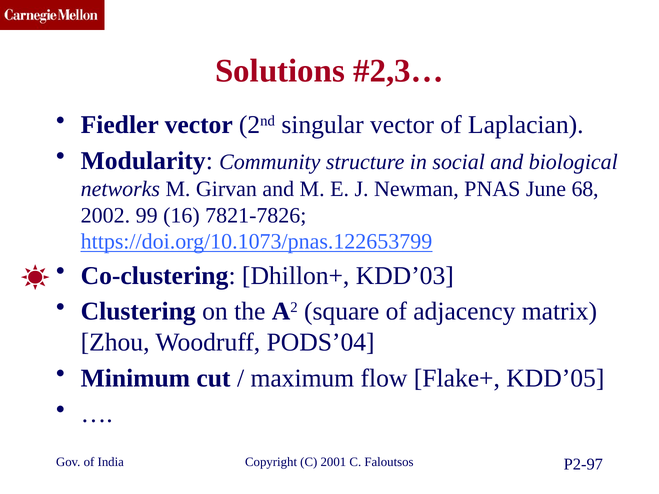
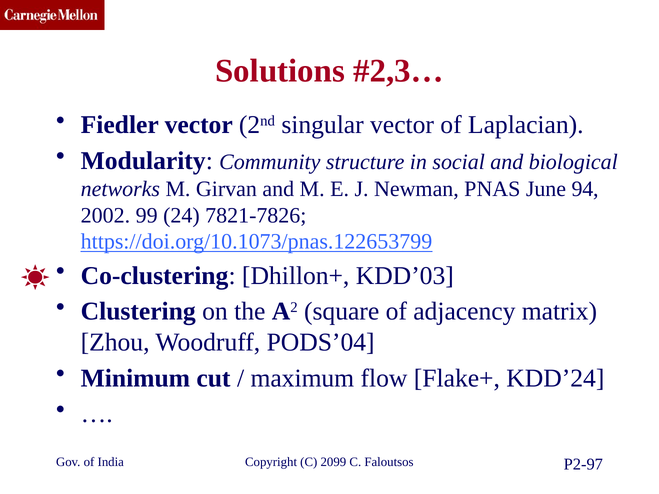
68: 68 -> 94
16: 16 -> 24
KDD’05: KDD’05 -> KDD’24
2001: 2001 -> 2099
